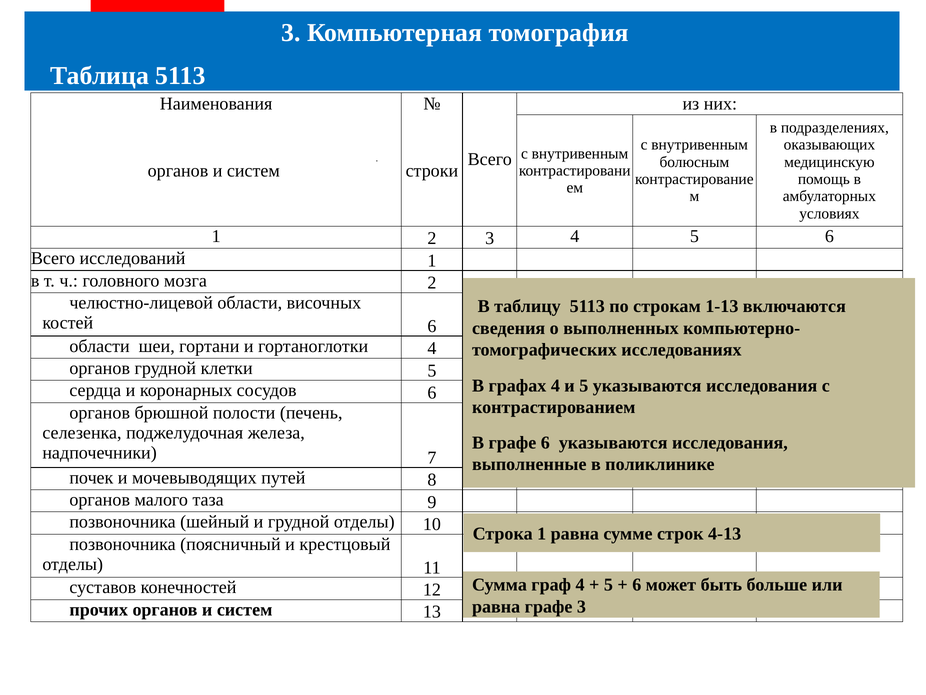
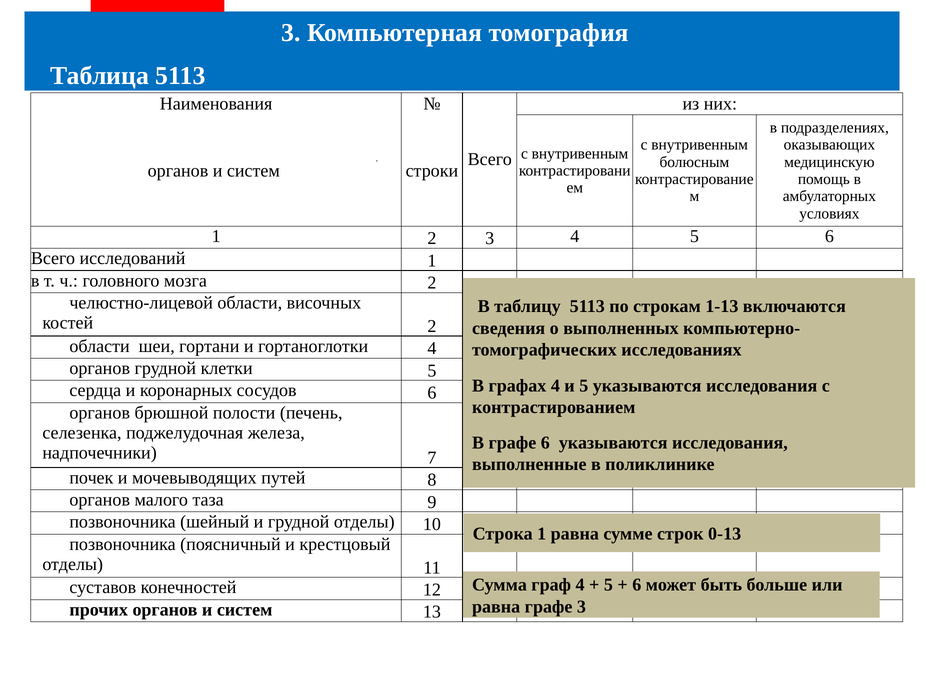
костей 6: 6 -> 2
4-13: 4-13 -> 0-13
